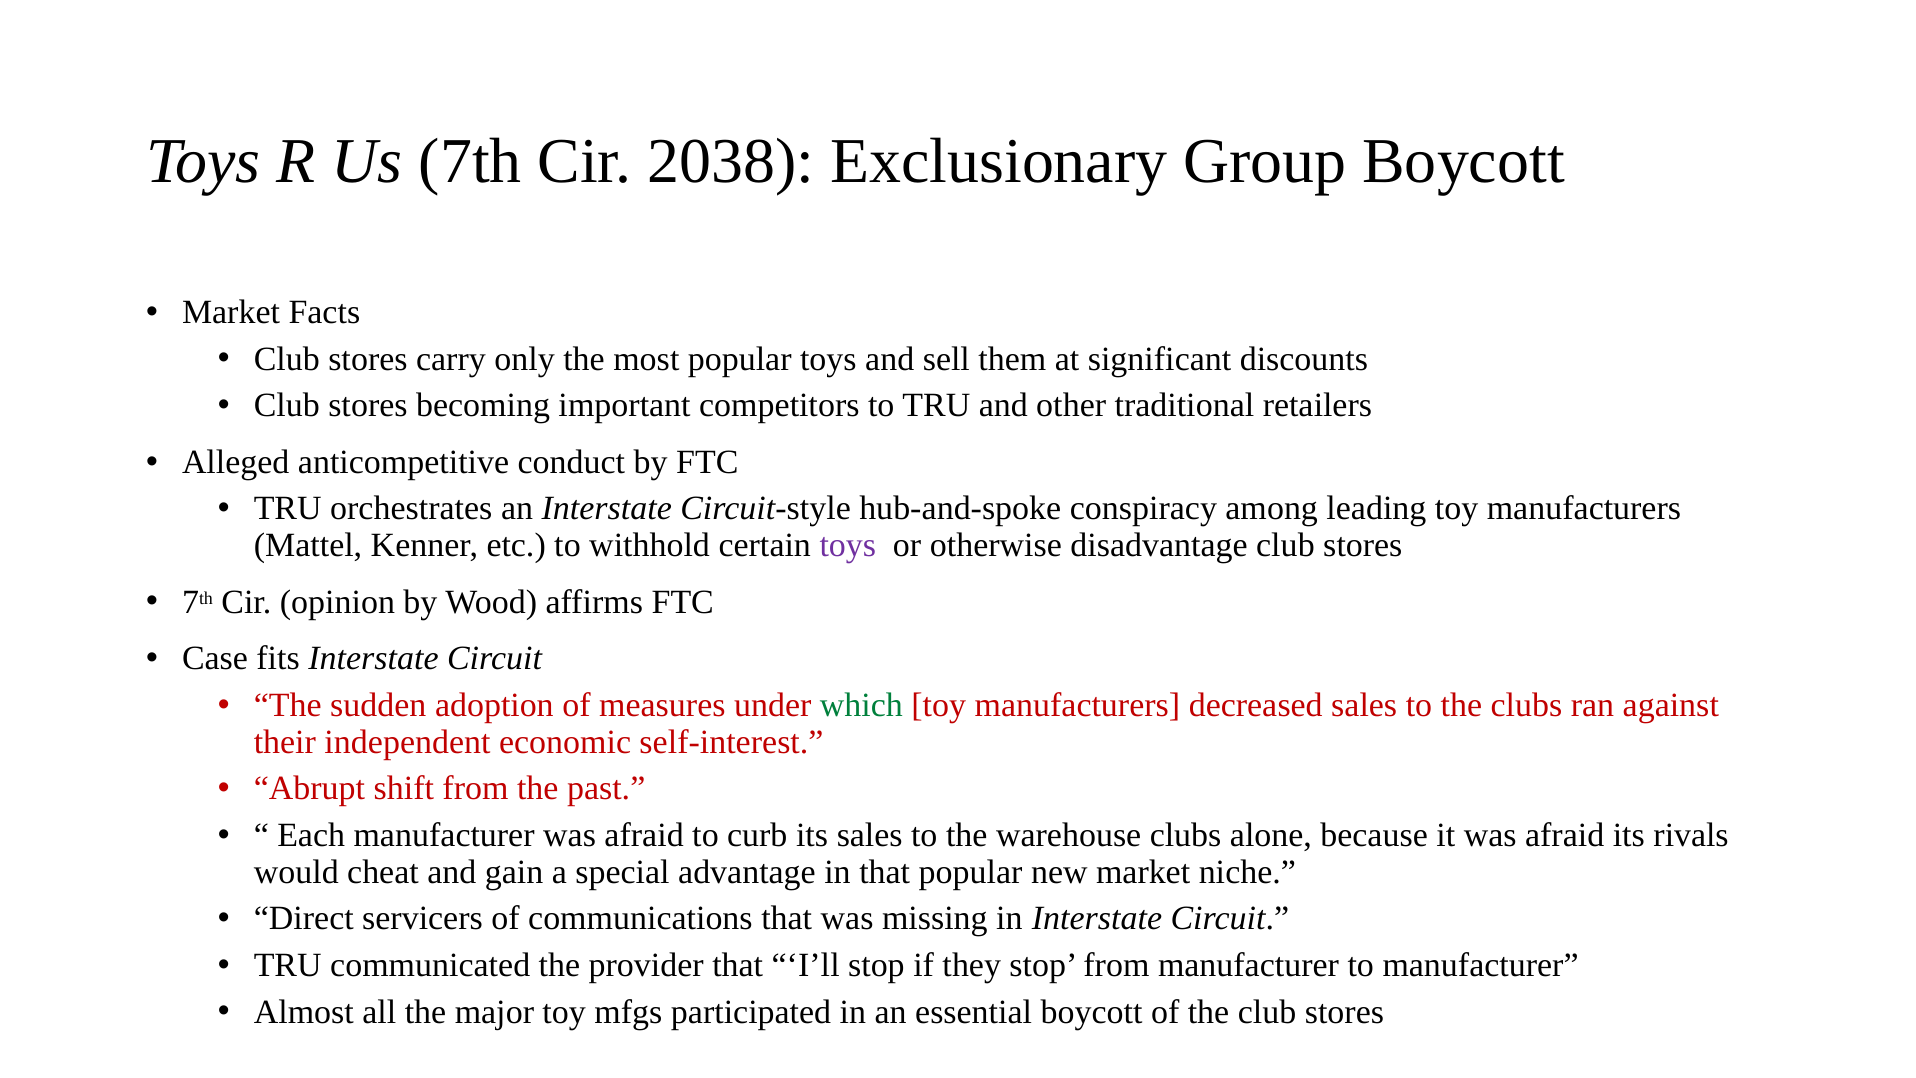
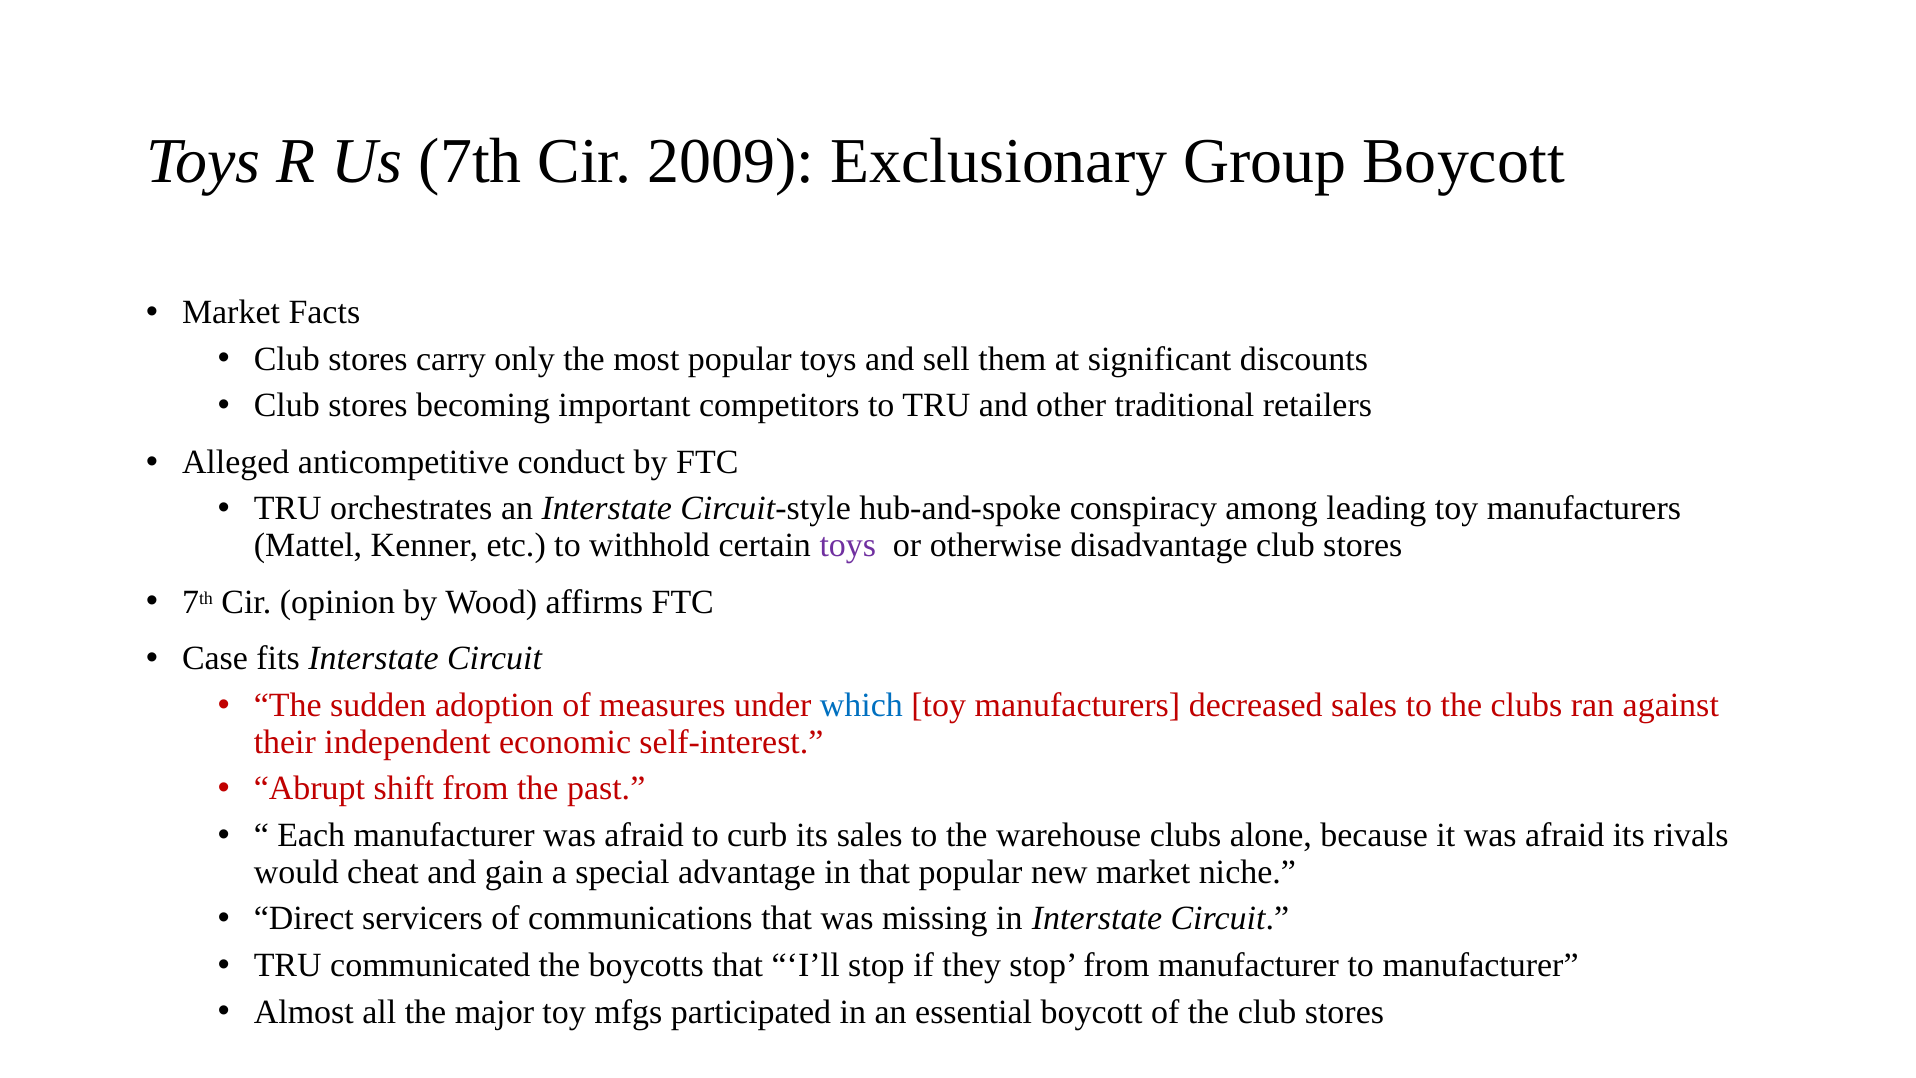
2038: 2038 -> 2009
which colour: green -> blue
provider: provider -> boycotts
